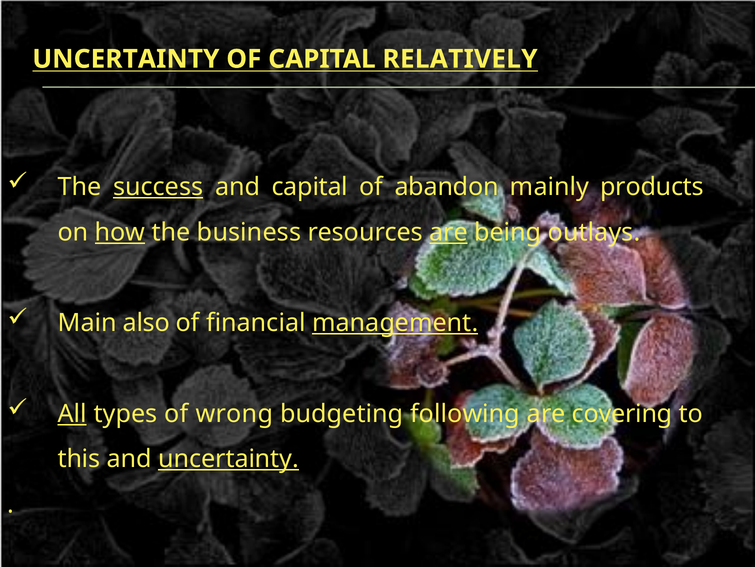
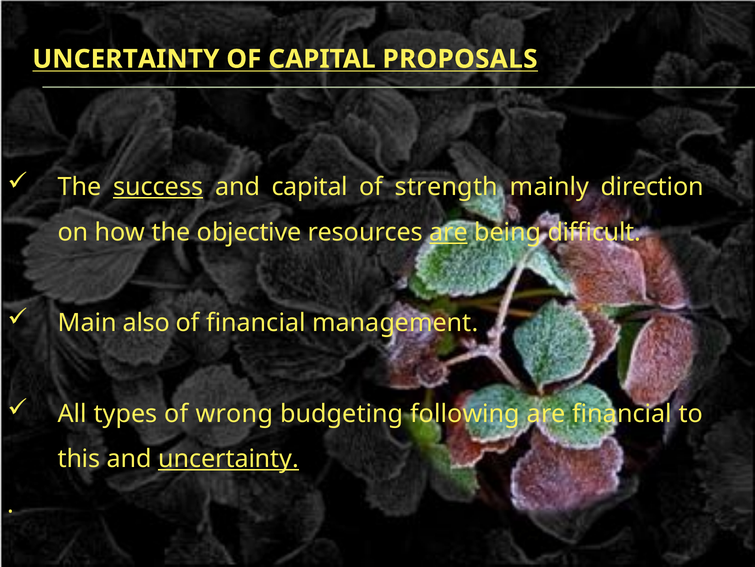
RELATIVELY: RELATIVELY -> PROPOSALS
abandon: abandon -> strength
products: products -> direction
how underline: present -> none
business: business -> objective
outlays: outlays -> difficult
management underline: present -> none
All underline: present -> none
are covering: covering -> financial
